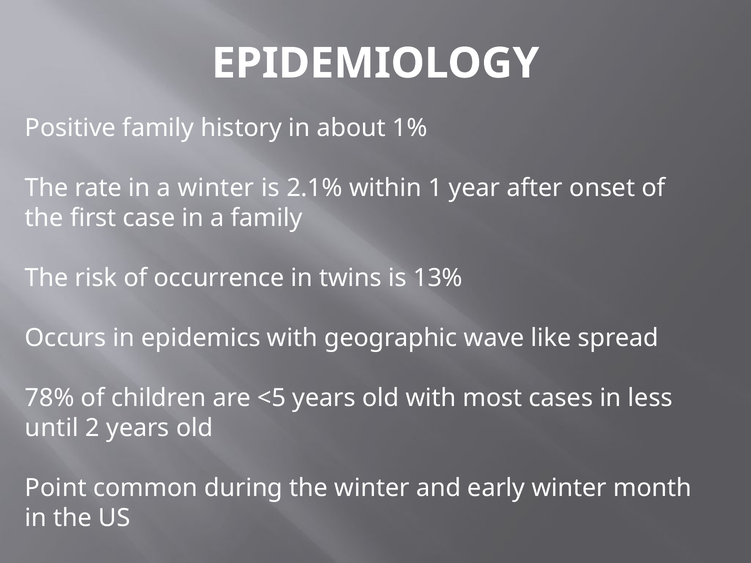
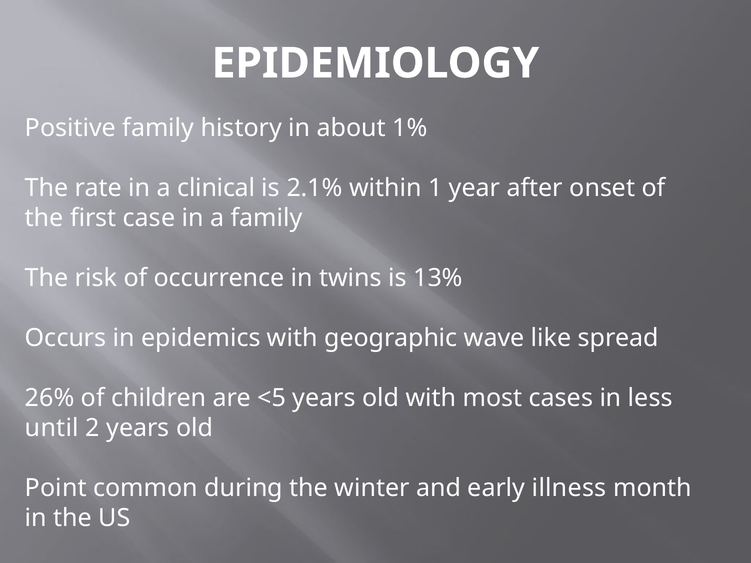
a winter: winter -> clinical
78%: 78% -> 26%
early winter: winter -> illness
